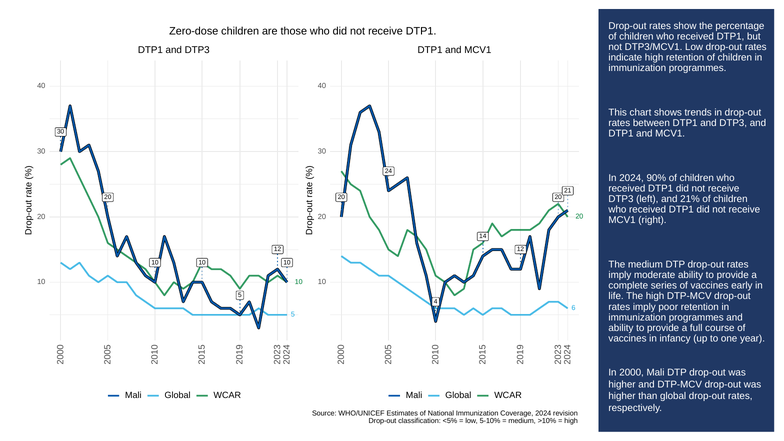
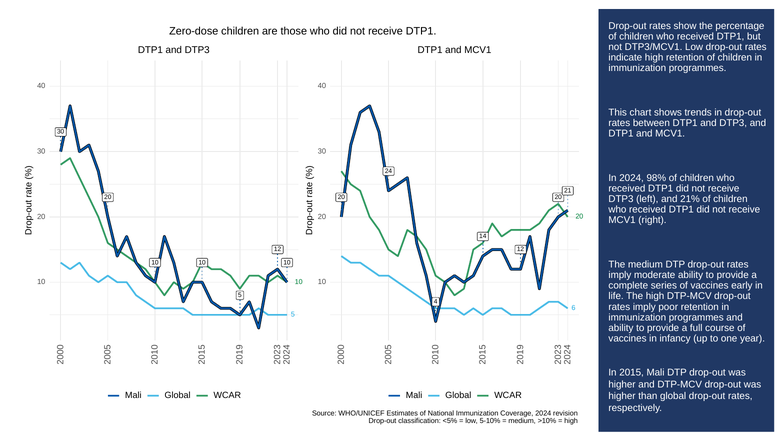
90%: 90% -> 98%
2000: 2000 -> 2015
